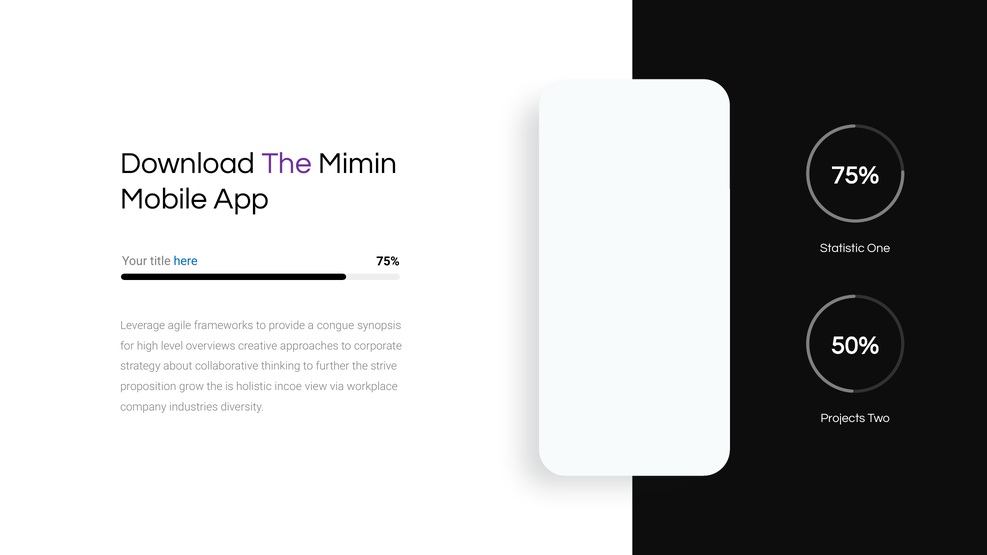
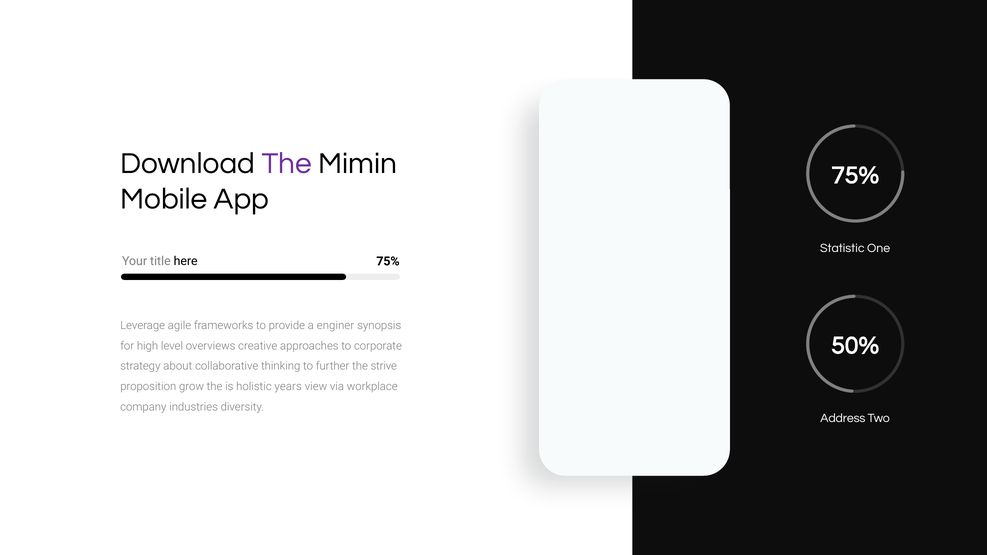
here colour: blue -> black
congue: congue -> enginer
incoe: incoe -> years
Projects: Projects -> Address
